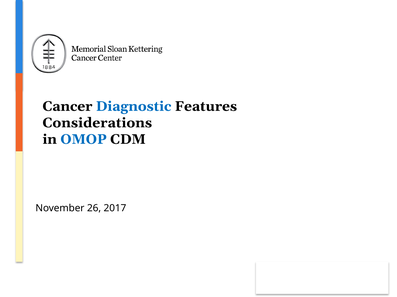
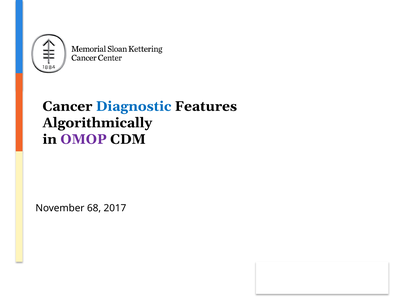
Considerations: Considerations -> Algorithmically
OMOP colour: blue -> purple
26: 26 -> 68
